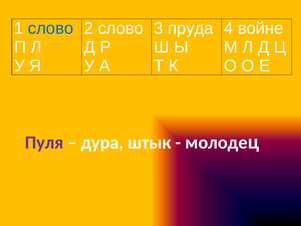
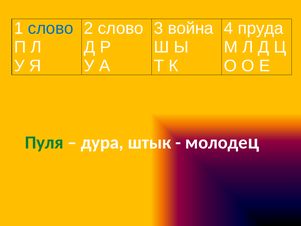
пруда: пруда -> война
войне: войне -> пруда
Пуля colour: purple -> green
